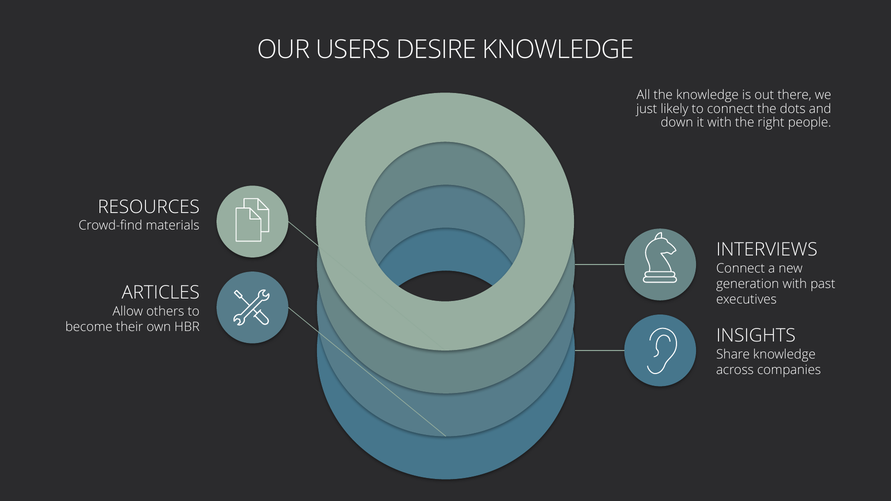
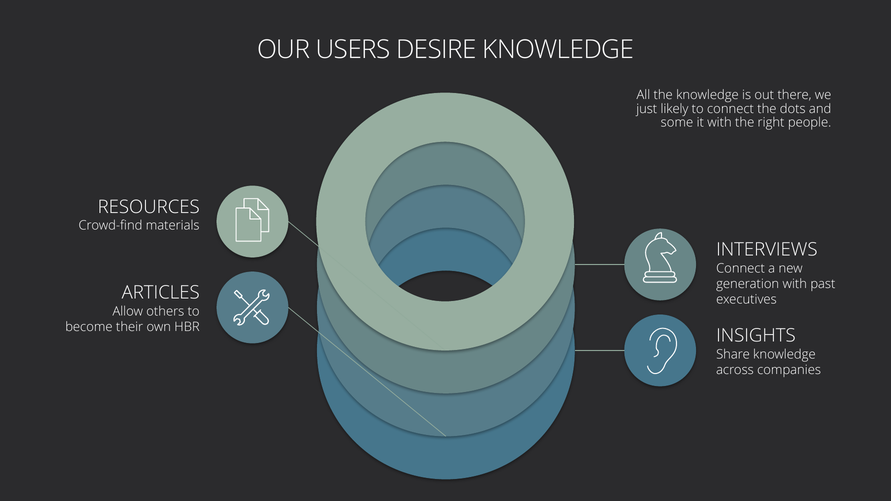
down: down -> some
